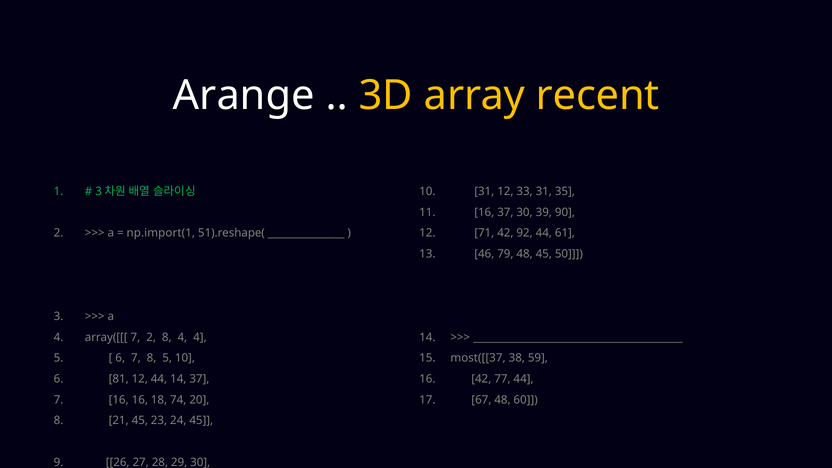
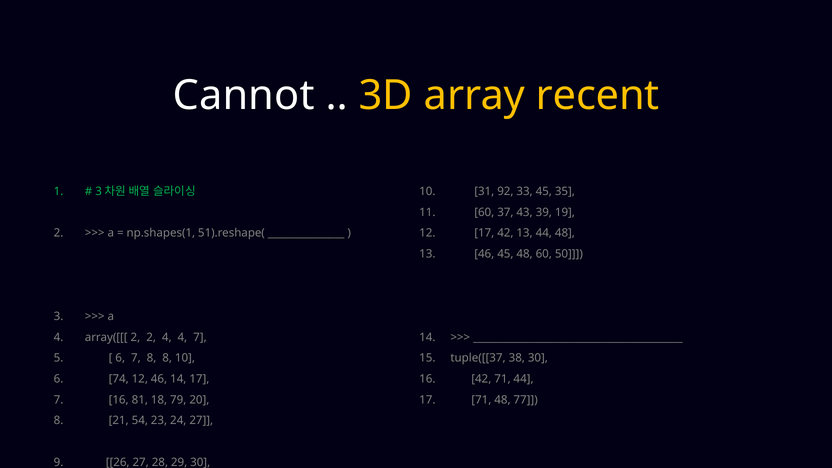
Arange: Arange -> Cannot
31 12: 12 -> 92
33 31: 31 -> 45
11 16: 16 -> 60
37 30: 30 -> 43
90: 90 -> 19
np.import(1: np.import(1 -> np.shapes(1
12 71: 71 -> 17
42 92: 92 -> 13
44 61: 61 -> 48
46 79: 79 -> 45
48 45: 45 -> 60
array([[[ 7: 7 -> 2
2 8: 8 -> 4
4 4: 4 -> 7
8 5: 5 -> 8
most([[37: most([[37 -> tuple([[37
38 59: 59 -> 30
81: 81 -> 74
12 44: 44 -> 46
14 37: 37 -> 17
42 77: 77 -> 71
16 16: 16 -> 81
74: 74 -> 79
17 67: 67 -> 71
60: 60 -> 77
21 45: 45 -> 54
24 45: 45 -> 27
